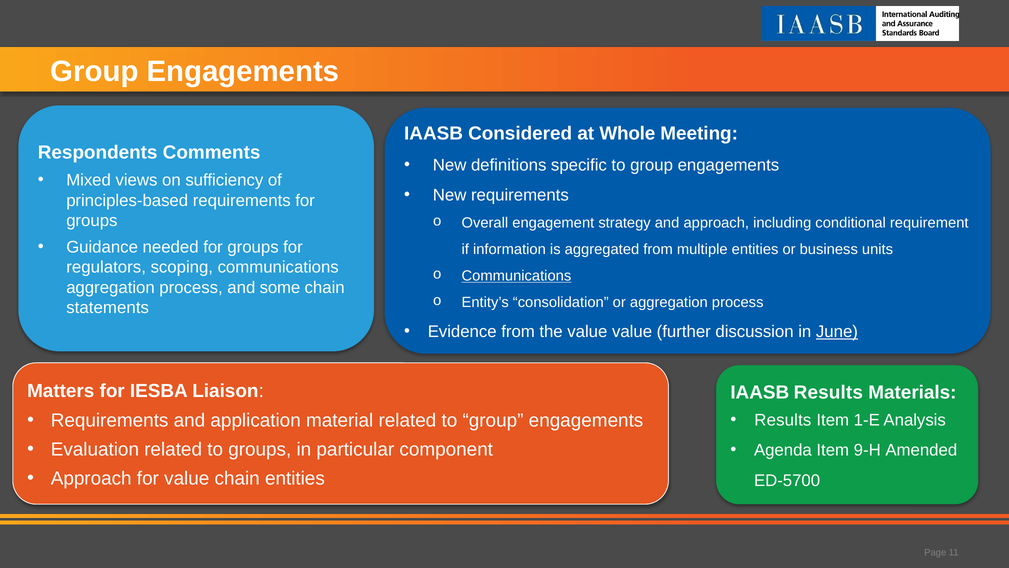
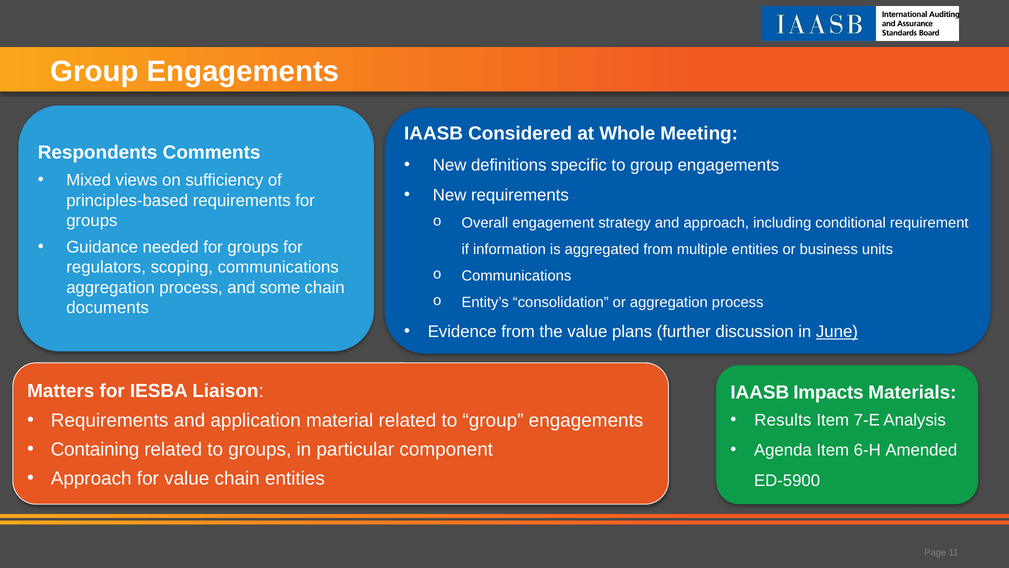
Communications at (516, 276) underline: present -> none
statements: statements -> documents
value value: value -> plans
IAASB Results: Results -> Impacts
1-E: 1-E -> 7-E
Evaluation: Evaluation -> Containing
9-H: 9-H -> 6-H
ED-5700: ED-5700 -> ED-5900
